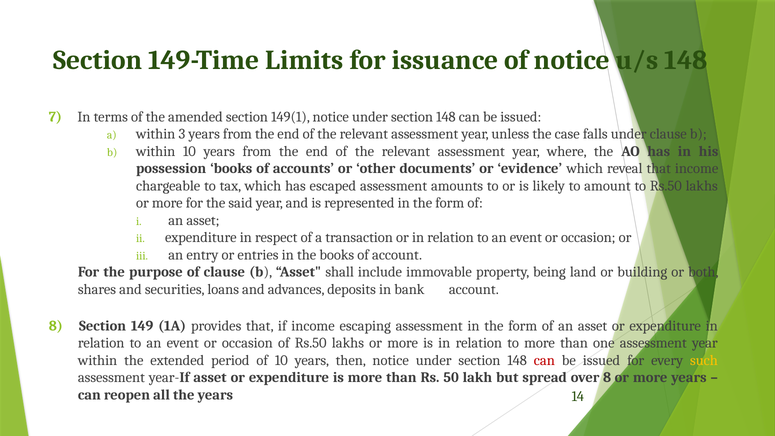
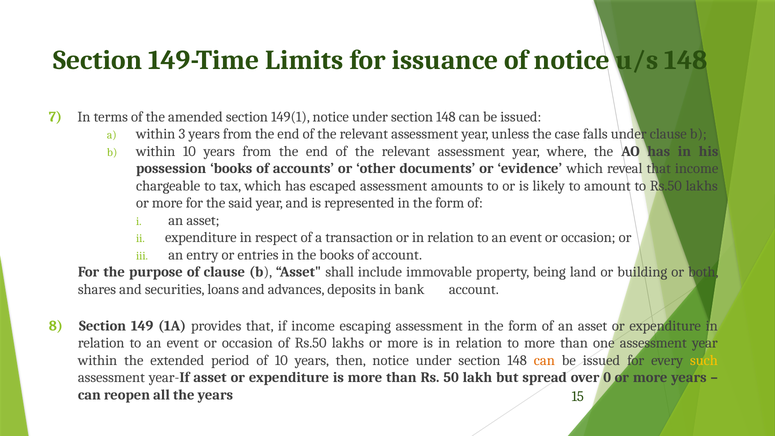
can at (544, 360) colour: red -> orange
over 8: 8 -> 0
14: 14 -> 15
